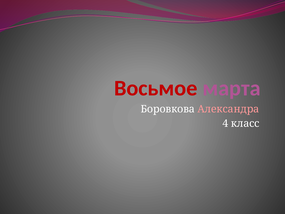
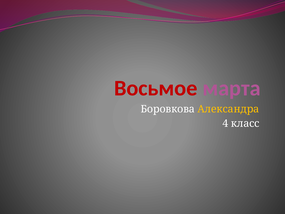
Александра colour: pink -> yellow
